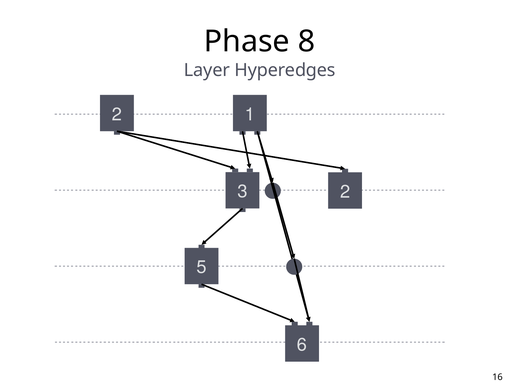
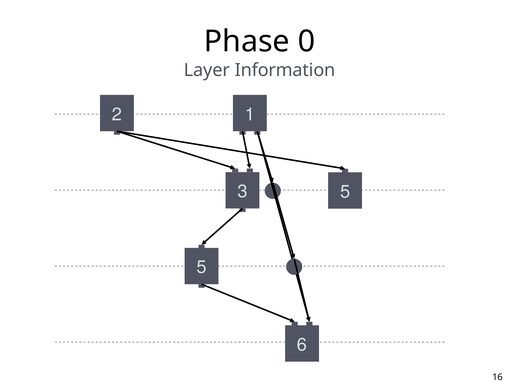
8: 8 -> 0
Hyperedges: Hyperedges -> Information
3 2: 2 -> 5
